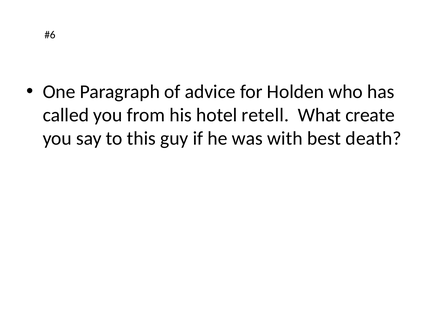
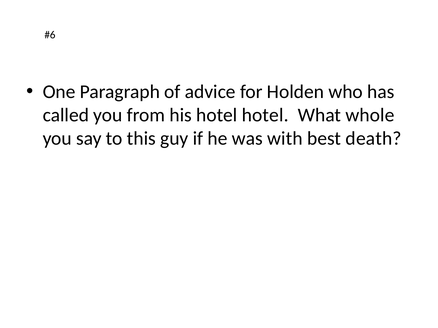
hotel retell: retell -> hotel
create: create -> whole
